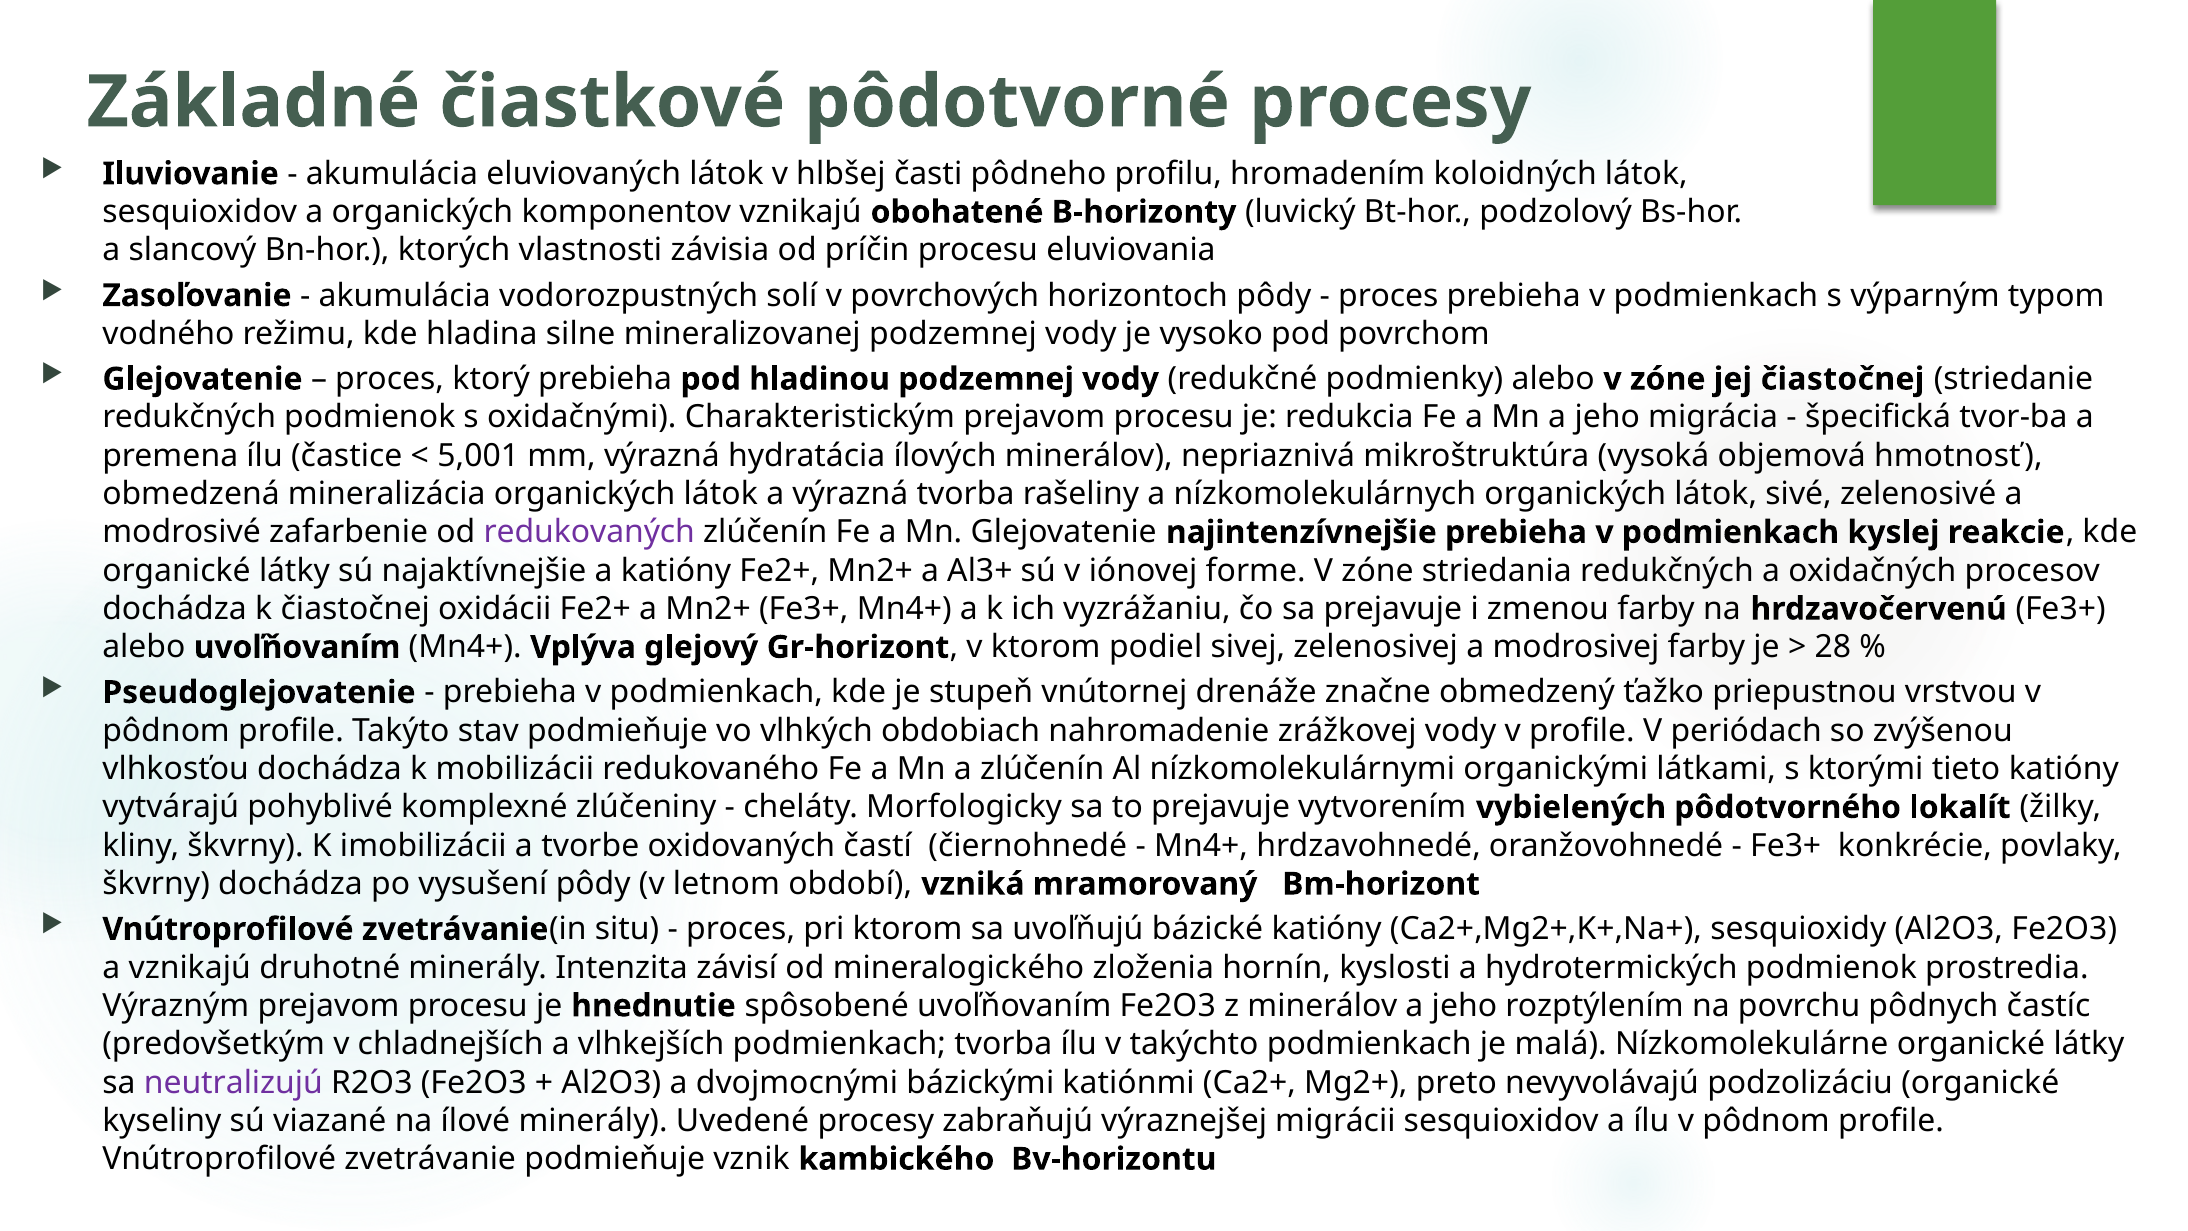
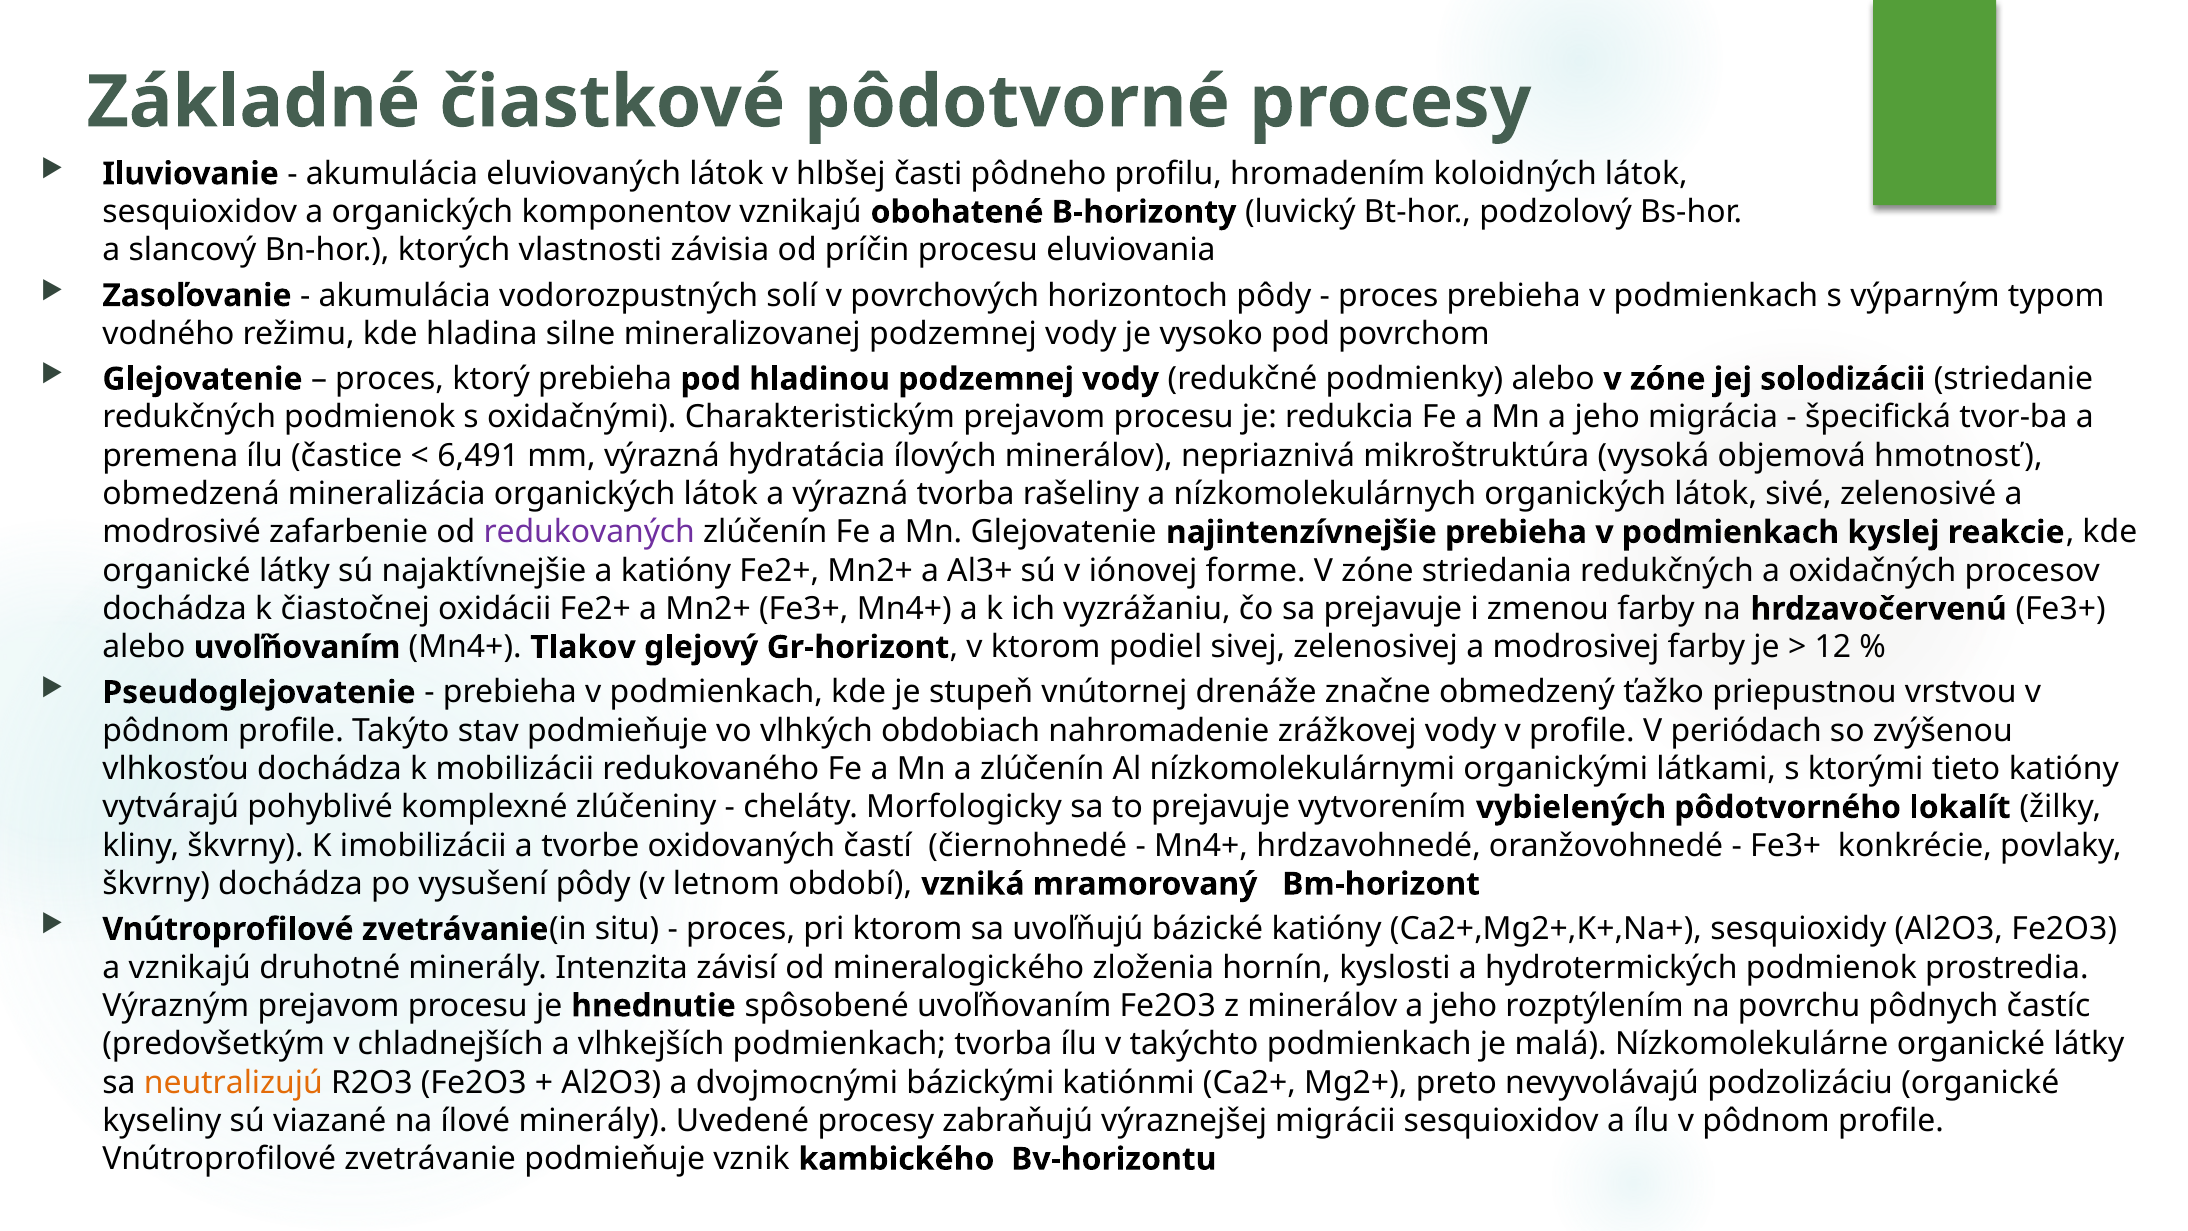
jej čiastočnej: čiastočnej -> solodizácii
5,001: 5,001 -> 6,491
Vplýva: Vplýva -> Tlakov
28: 28 -> 12
neutralizujú colour: purple -> orange
